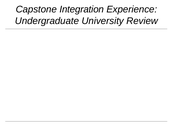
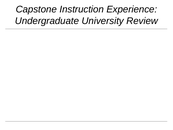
Integration: Integration -> Instruction
